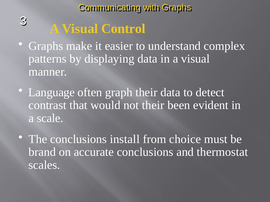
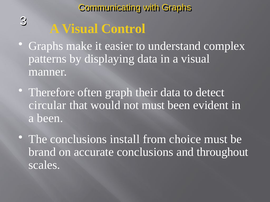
Language: Language -> Therefore
contrast: contrast -> circular
not their: their -> must
a scale: scale -> been
thermostat: thermostat -> throughout
